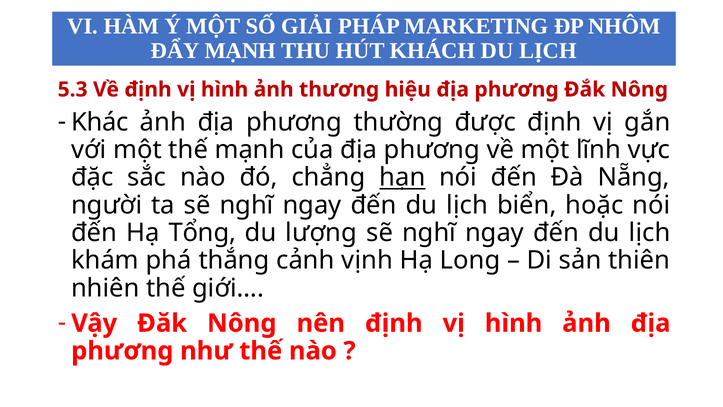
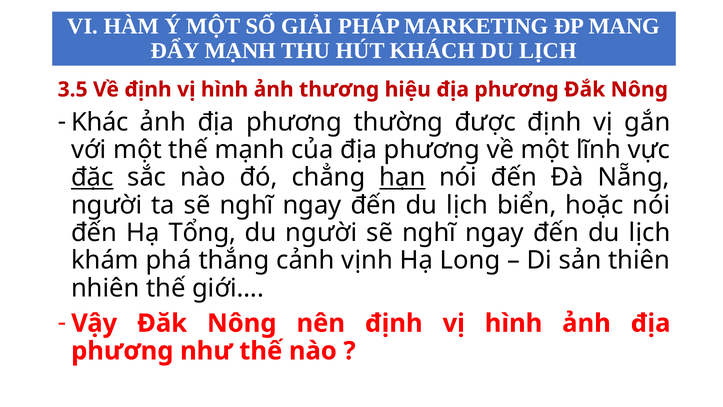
NHÔM: NHÔM -> MANG
5.3: 5.3 -> 3.5
đặc underline: none -> present
du lượng: lượng -> người
